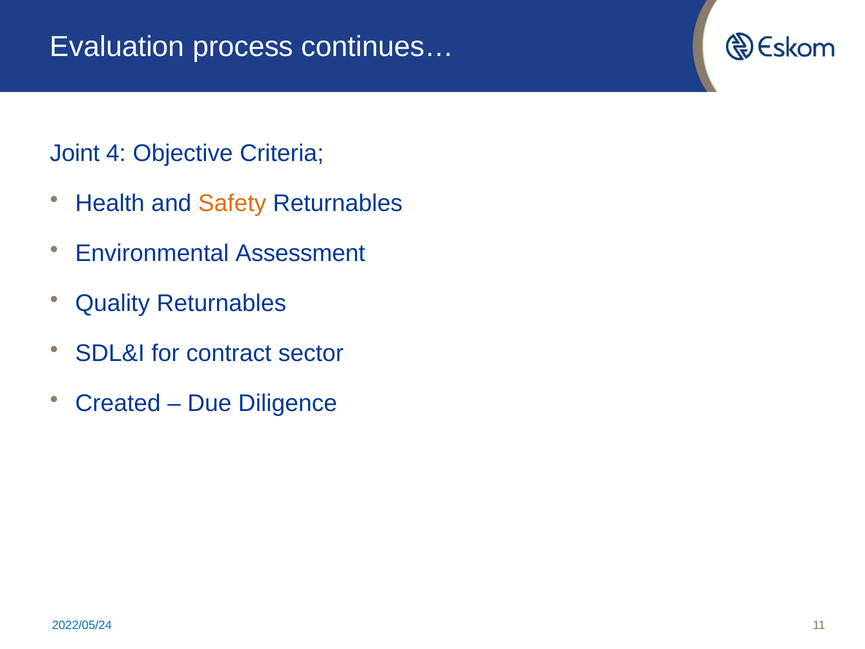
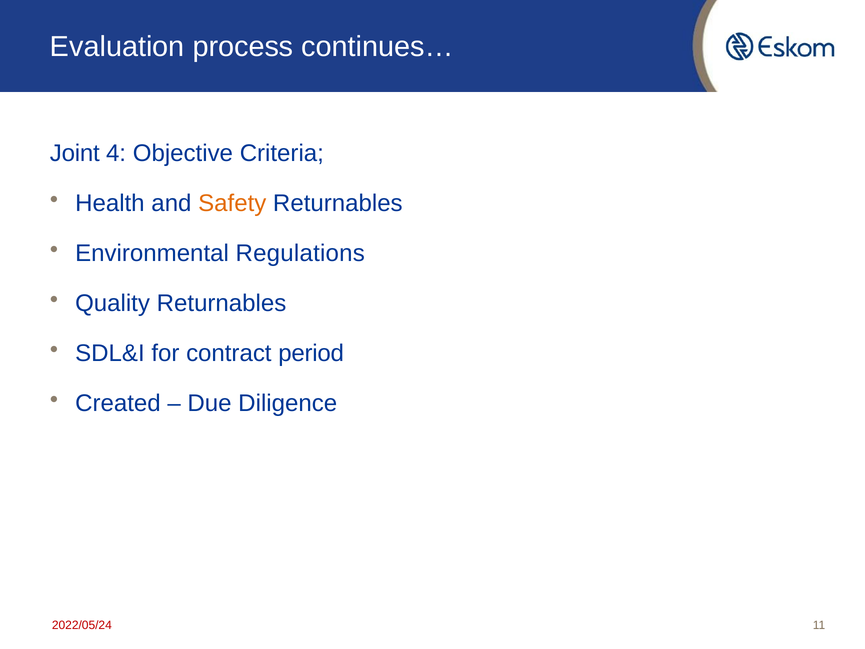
Assessment: Assessment -> Regulations
sector: sector -> period
2022/05/24 colour: blue -> red
